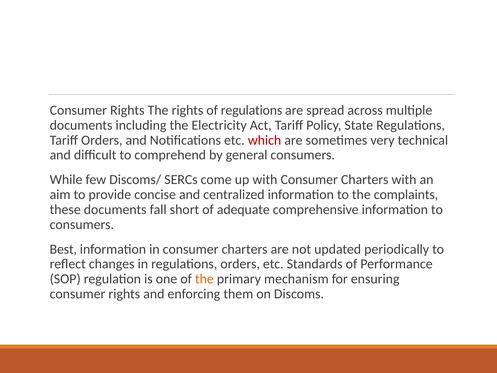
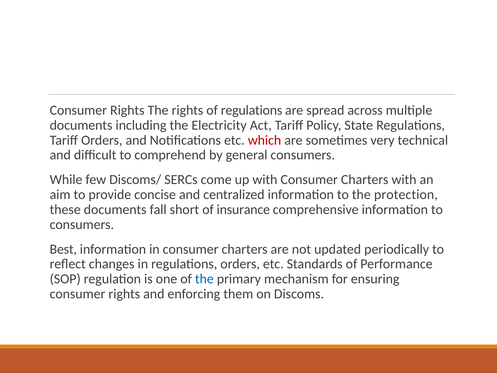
complaints: complaints -> protection
adequate: adequate -> insurance
the at (204, 279) colour: orange -> blue
